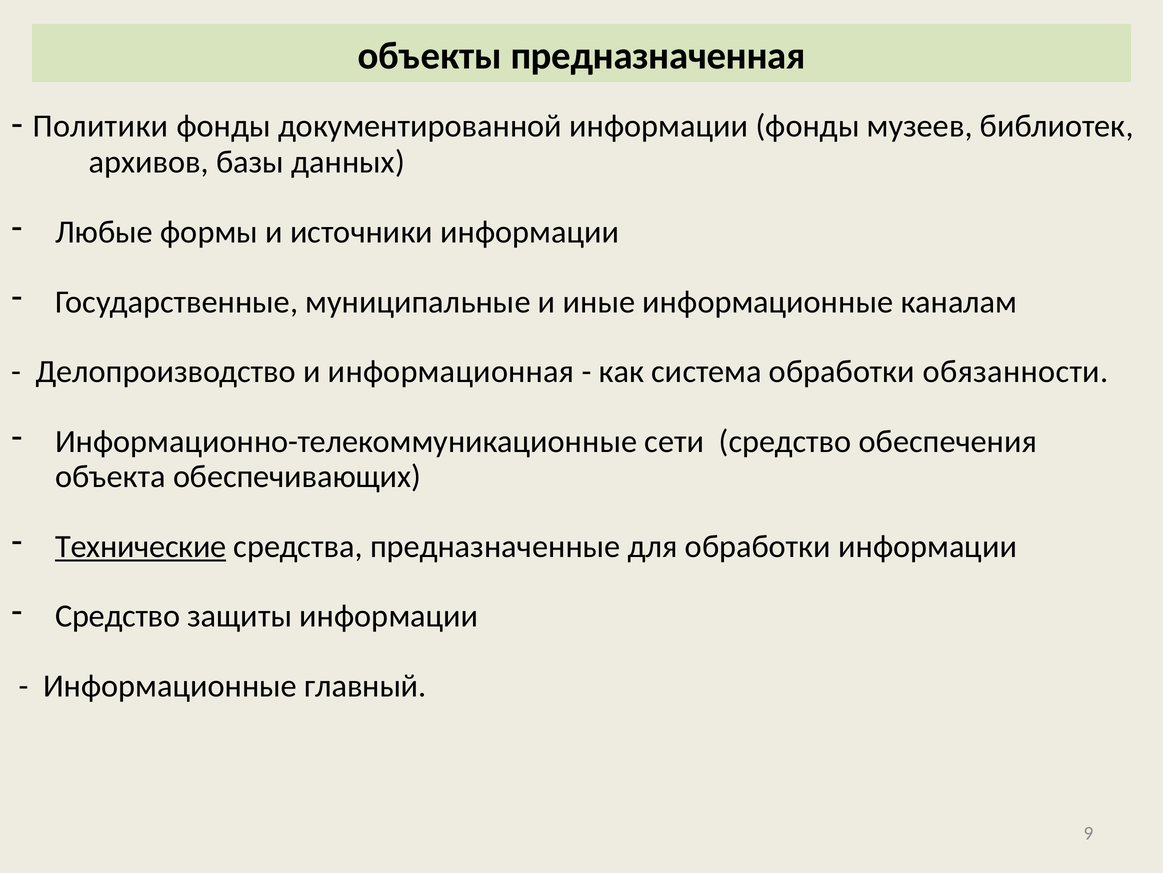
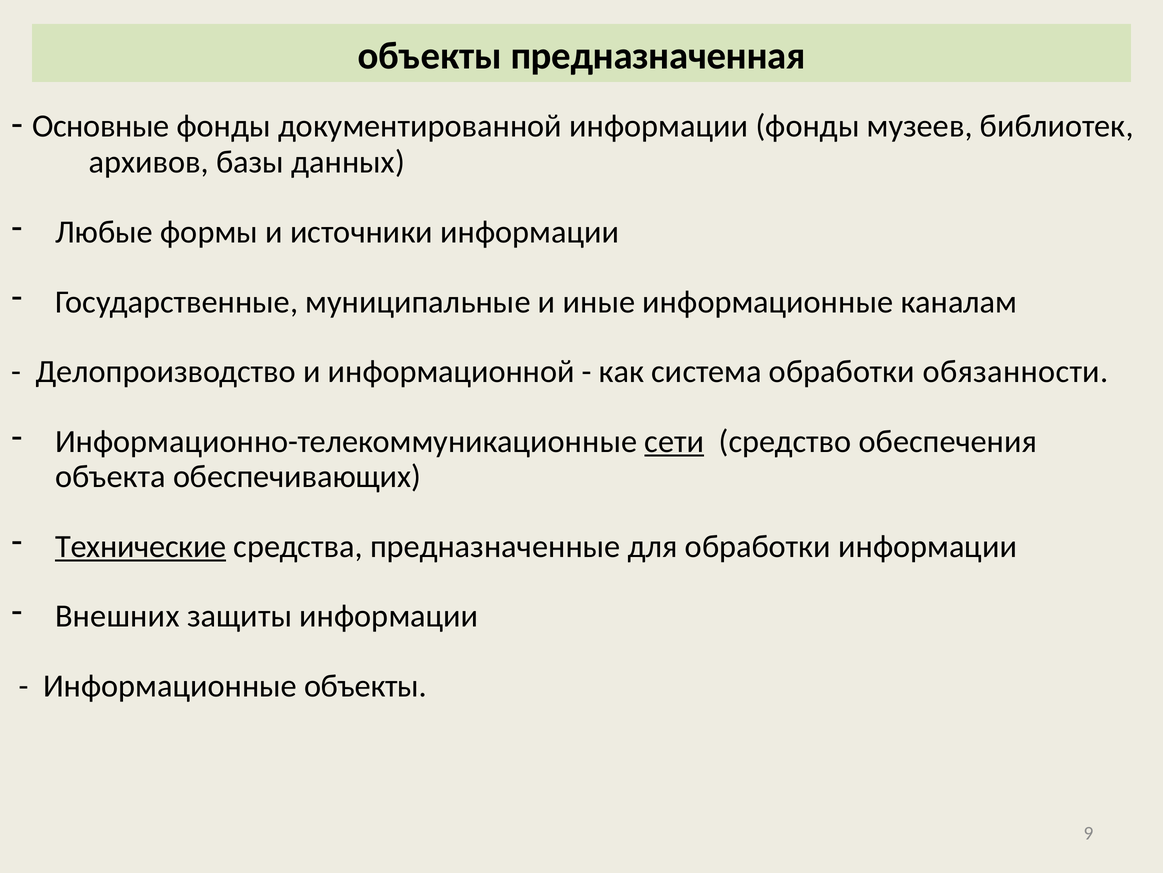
Политики: Политики -> Основные
информационная: информационная -> информационной
сети underline: none -> present
Средство at (118, 616): Средство -> Внешних
Информационные главный: главный -> объекты
